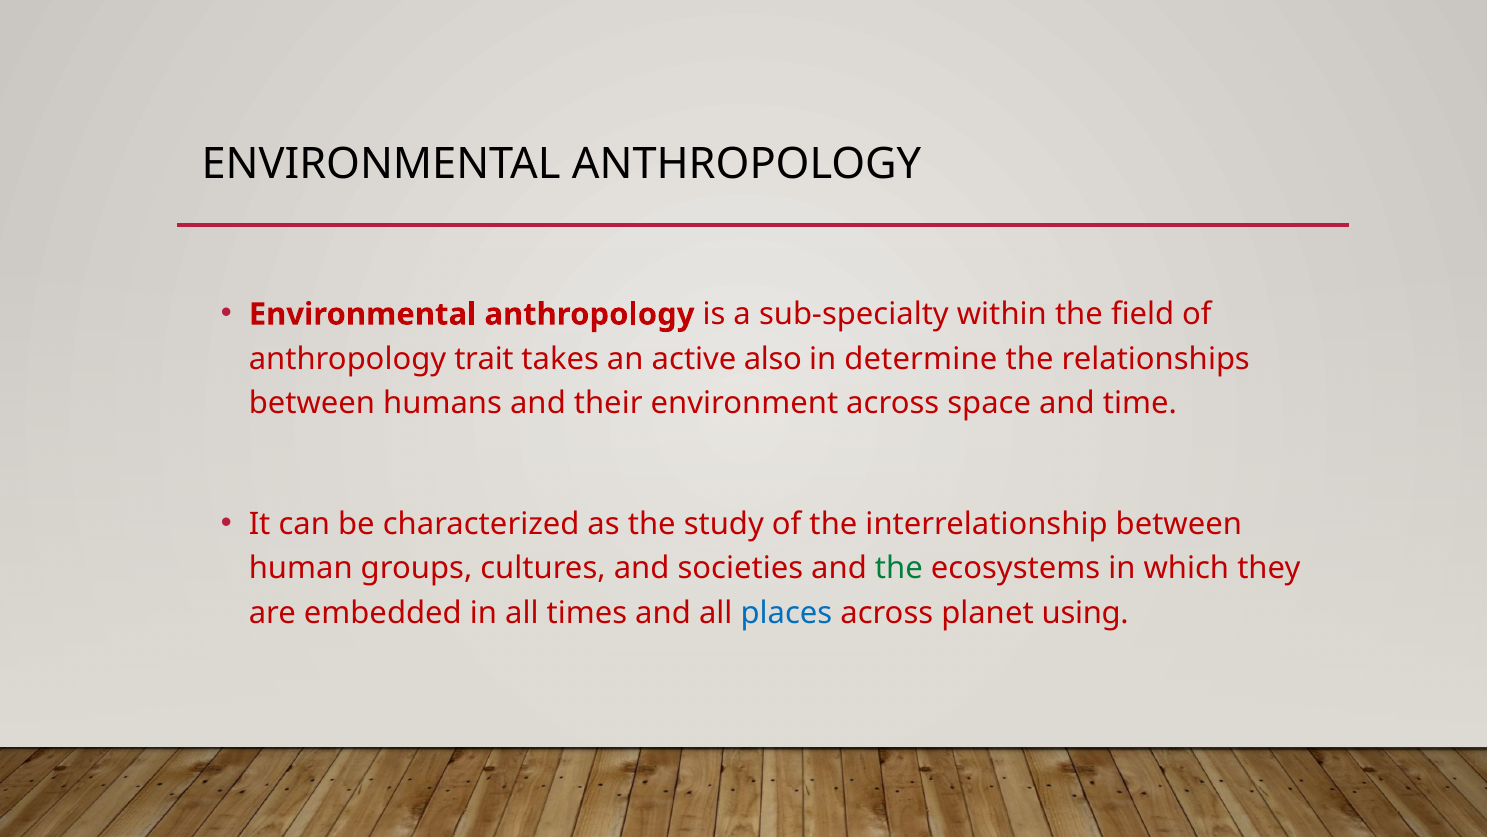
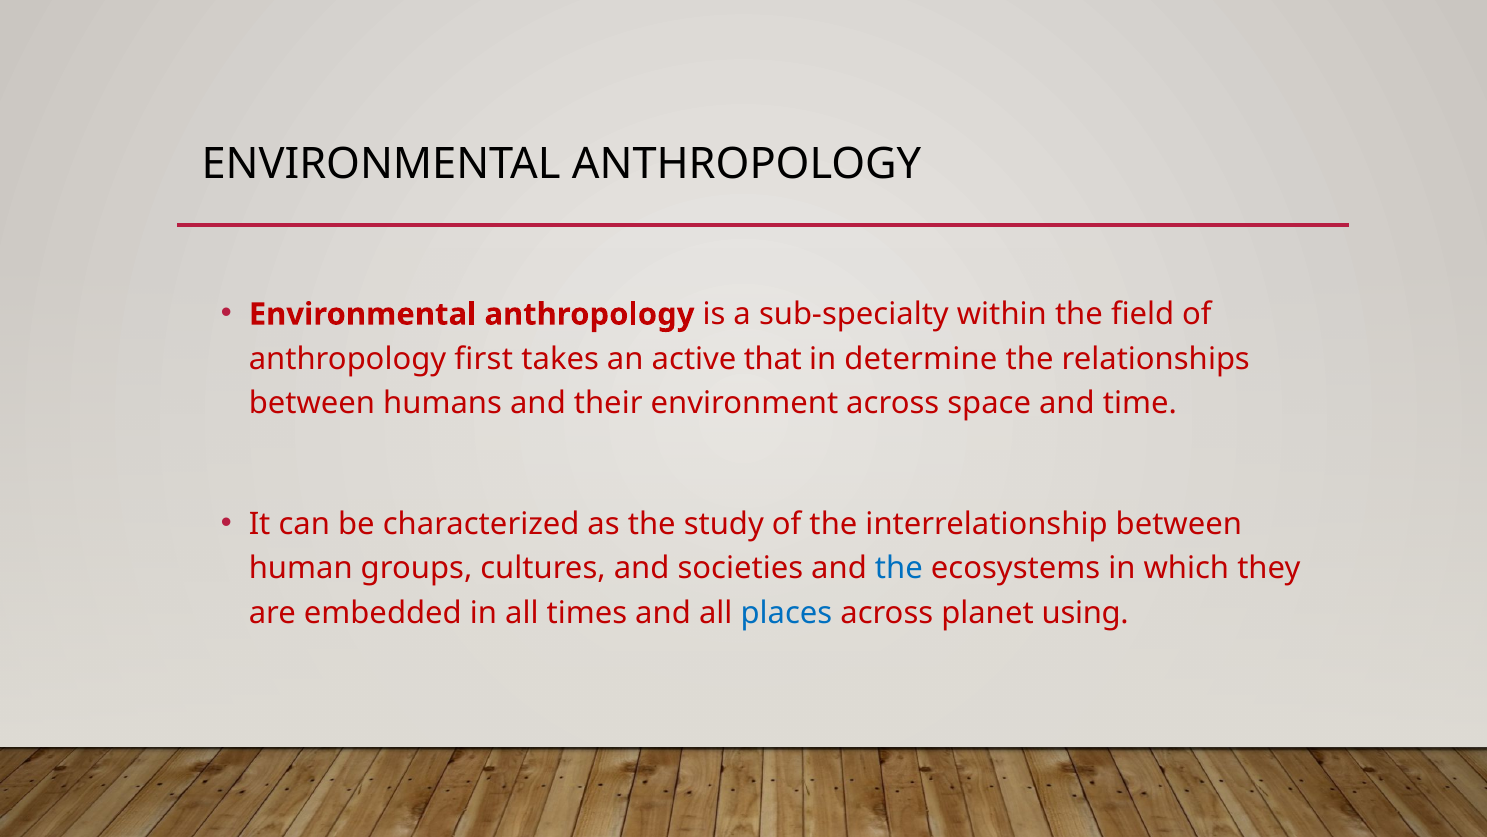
trait: trait -> first
also: also -> that
the at (899, 568) colour: green -> blue
